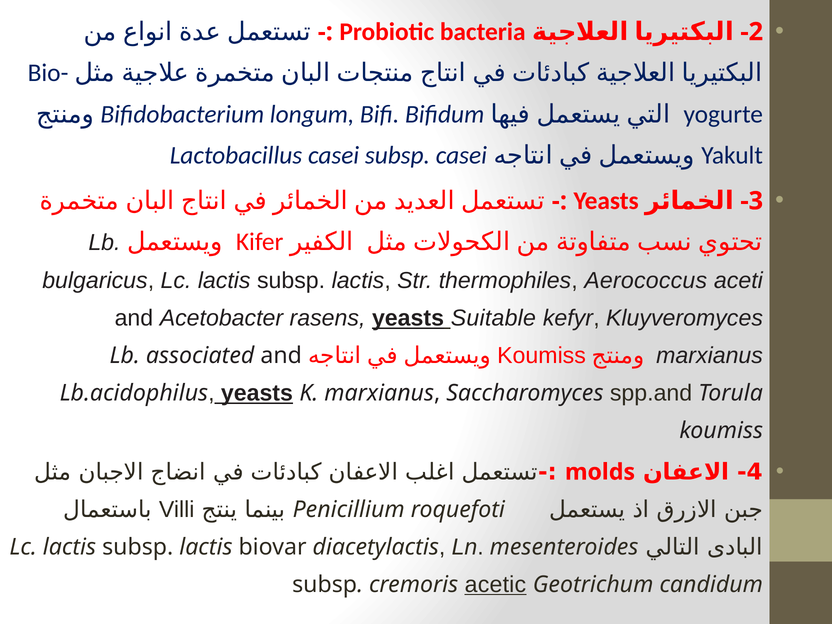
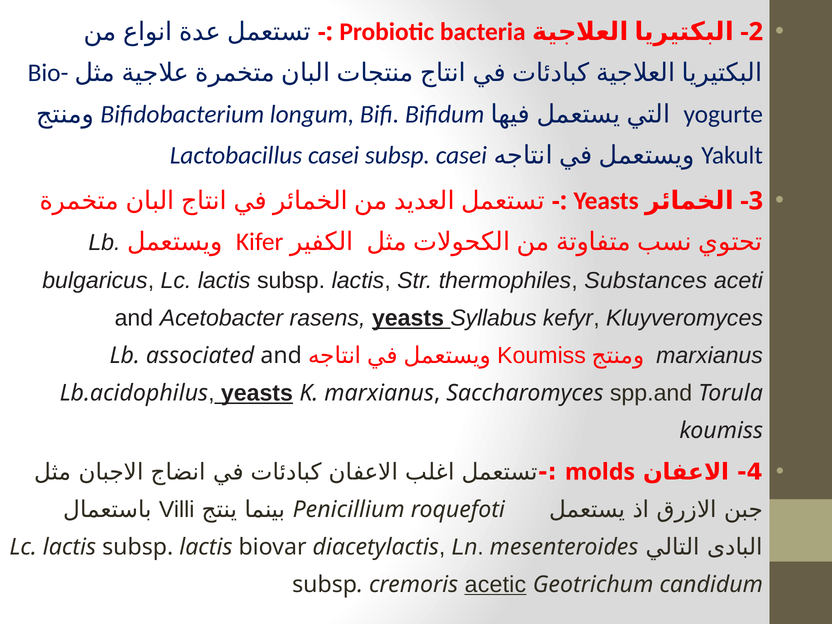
Aerococcus: Aerococcus -> Substances
Suitable: Suitable -> Syllabus
